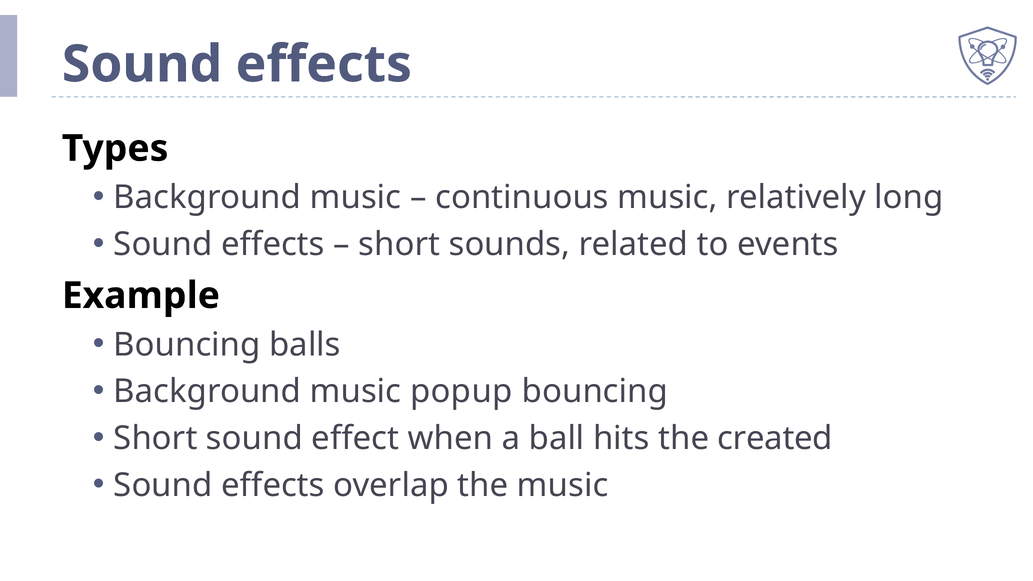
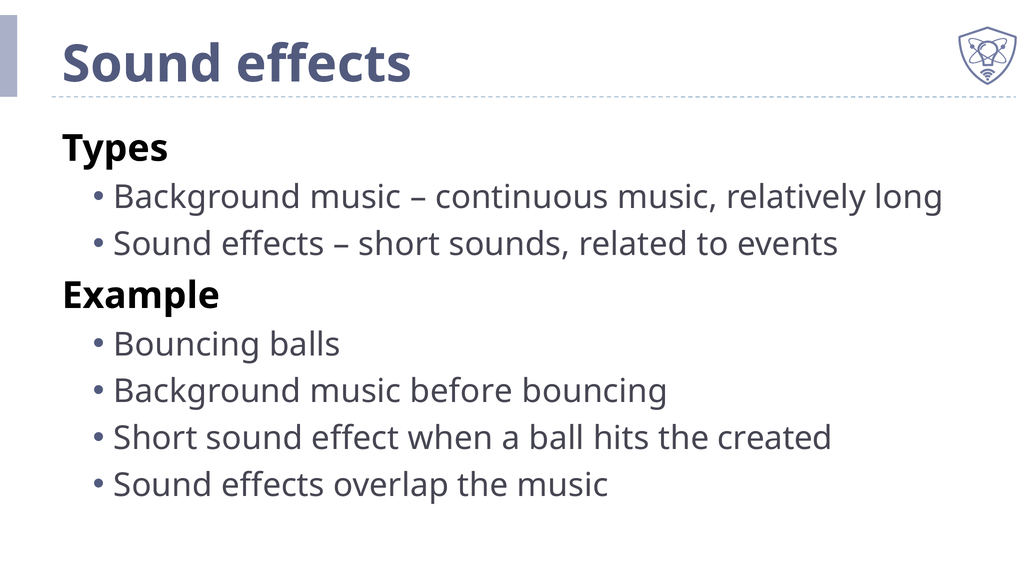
popup: popup -> before
